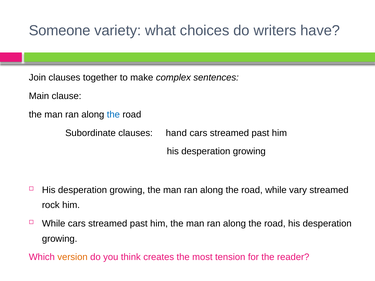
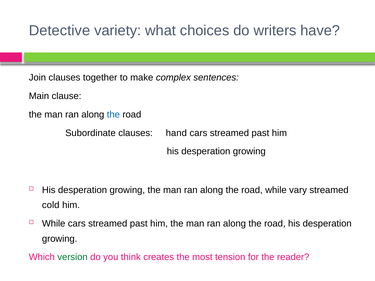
Someone: Someone -> Detective
rock: rock -> cold
version colour: orange -> green
